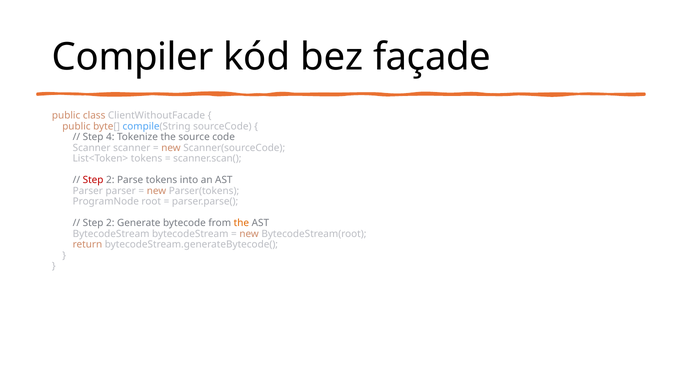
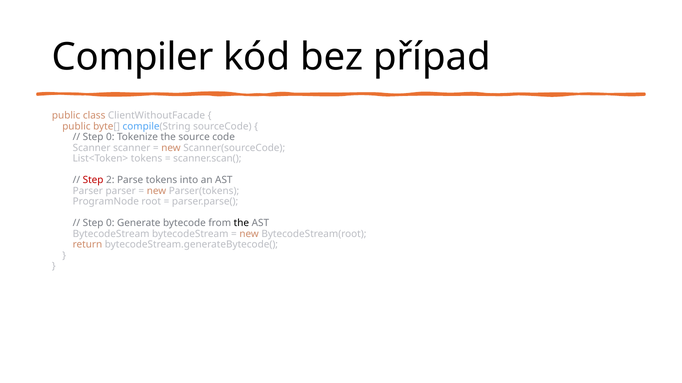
façade: façade -> případ
4 at (110, 137): 4 -> 0
2 at (110, 224): 2 -> 0
the at (241, 224) colour: orange -> black
